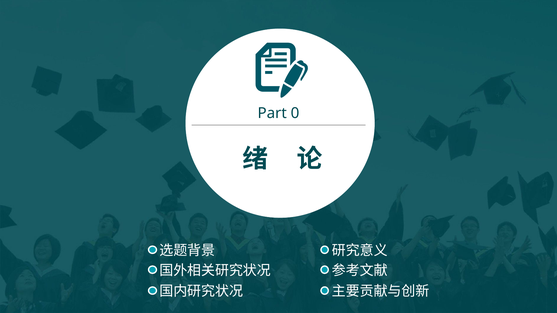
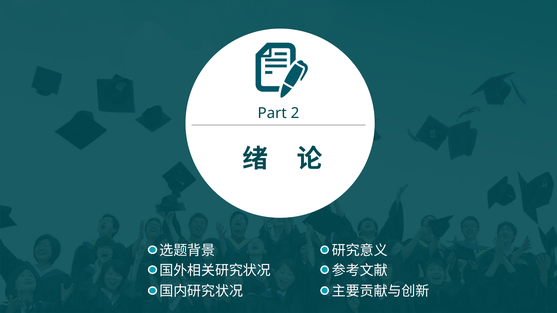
0: 0 -> 2
